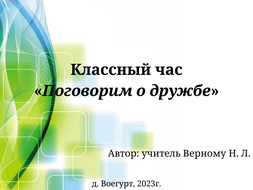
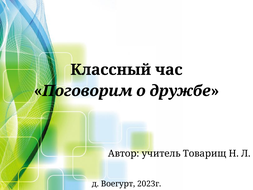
Верному: Верному -> Товарищ
